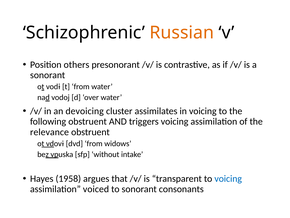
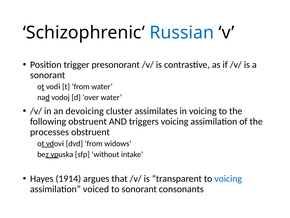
Russian colour: orange -> blue
others: others -> trigger
relevance: relevance -> processes
1958: 1958 -> 1914
